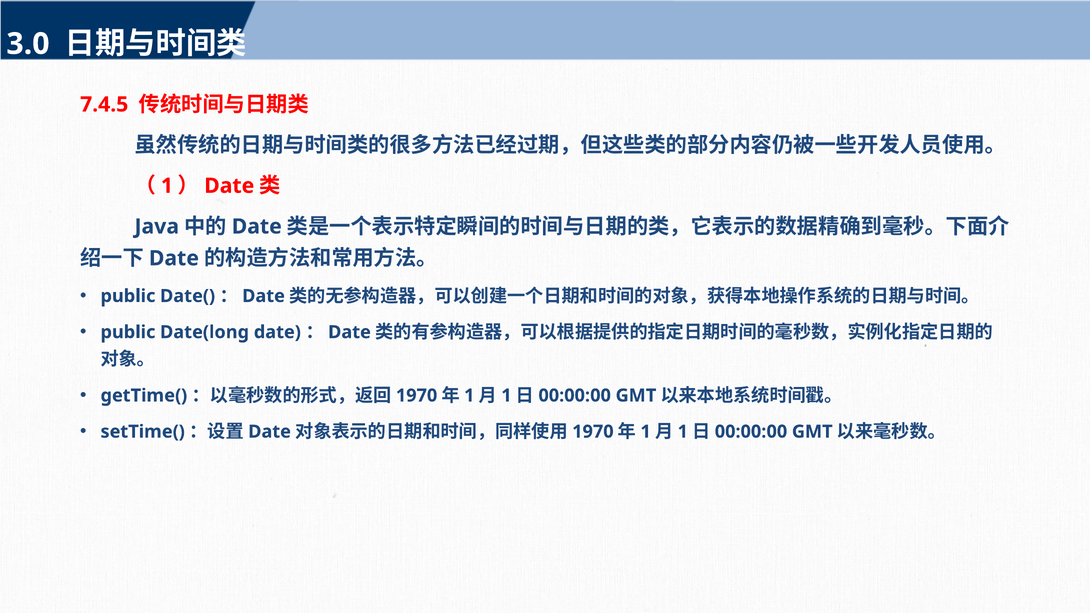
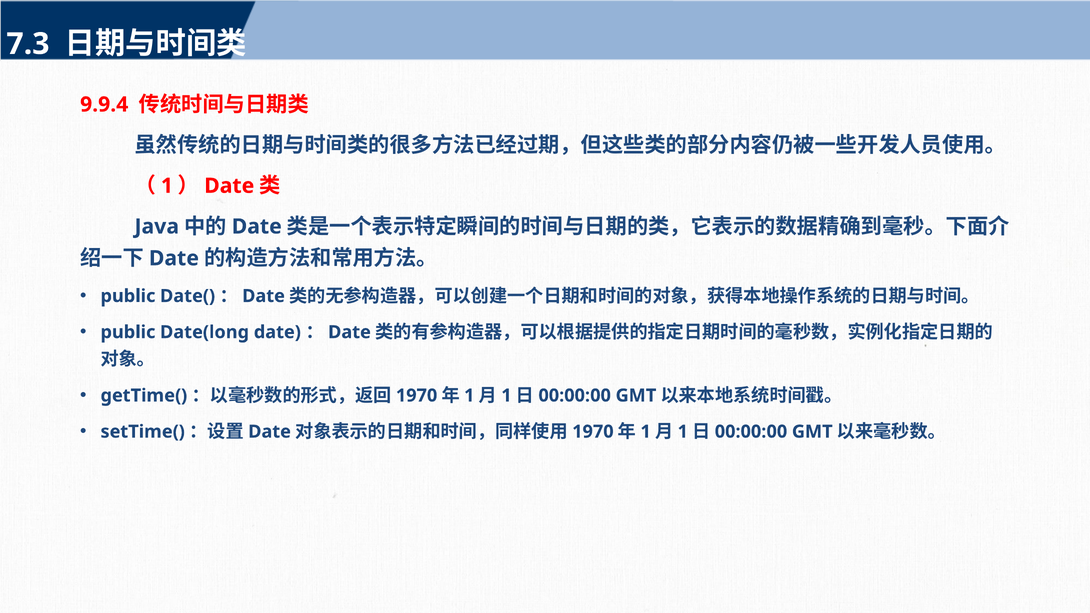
3.0: 3.0 -> 7.3
7.4.5: 7.4.5 -> 9.9.4
